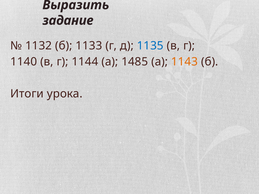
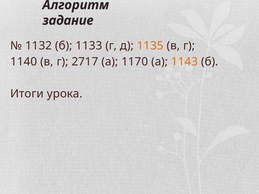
Выразить: Выразить -> Алгоритм
1135 colour: blue -> orange
1144: 1144 -> 2717
1485: 1485 -> 1170
